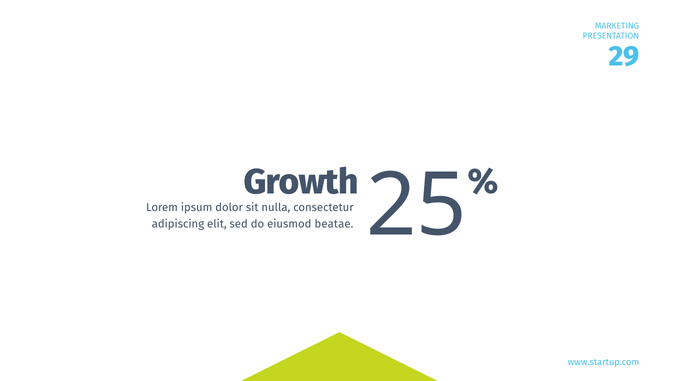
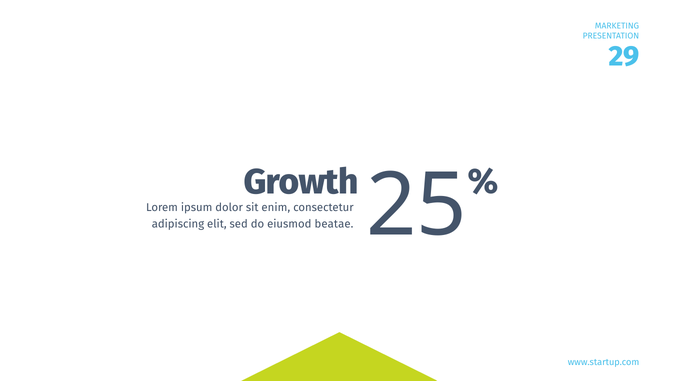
nulla: nulla -> enim
